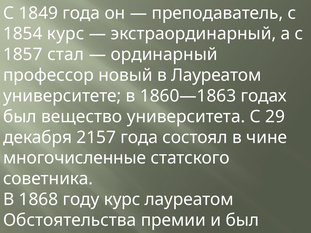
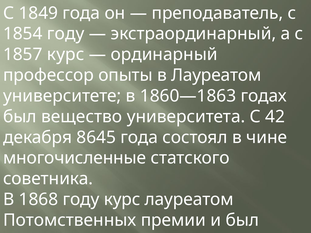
1854 курс: курс -> году
1857 стал: стал -> курс
новый: новый -> опыты
29: 29 -> 42
2157: 2157 -> 8645
Обстоятельства: Обстоятельства -> Потомственных
